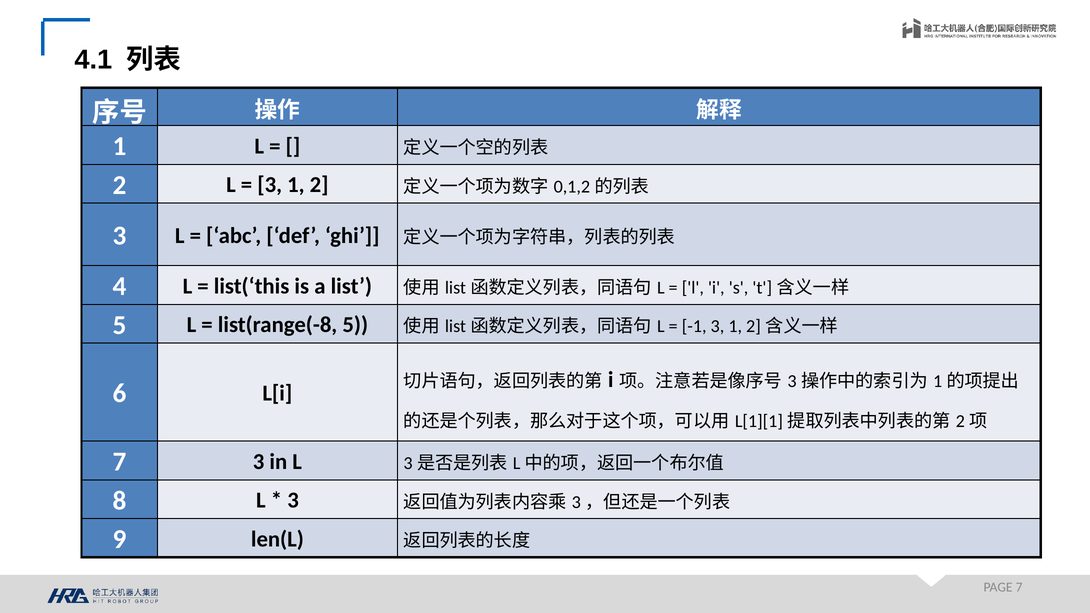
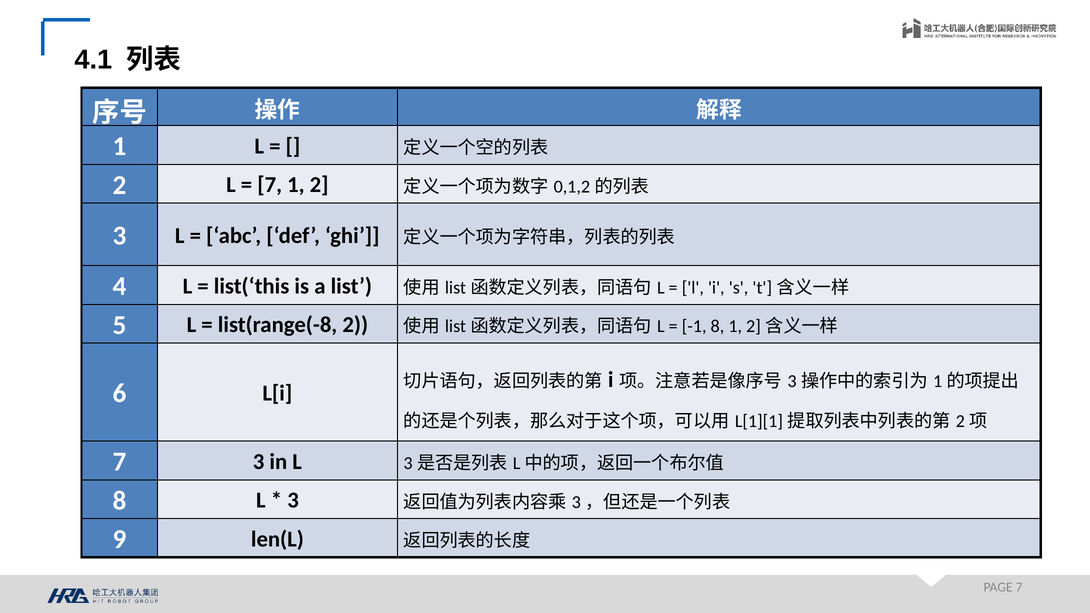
3 at (270, 185): 3 -> 7
list(range(-8 5: 5 -> 2
-1 3: 3 -> 8
